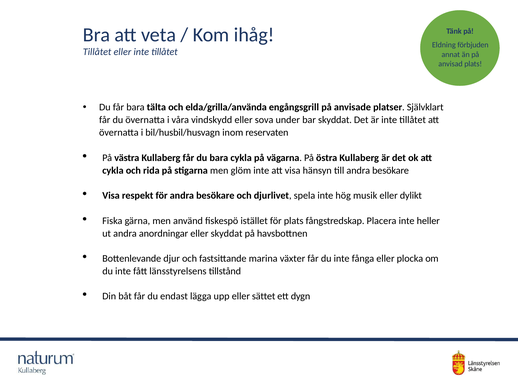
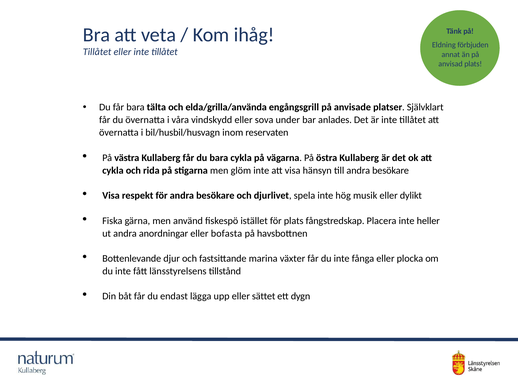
bar skyddat: skyddat -> anlades
eller skyddat: skyddat -> bofasta
